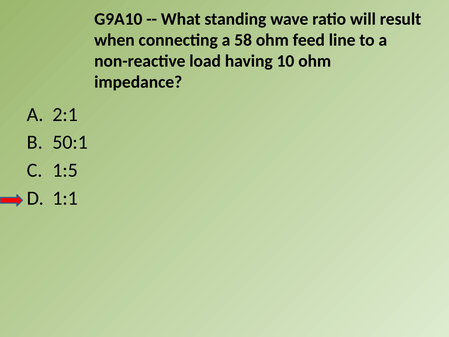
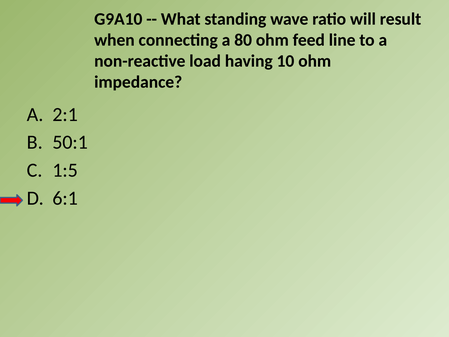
58: 58 -> 80
1:1: 1:1 -> 6:1
